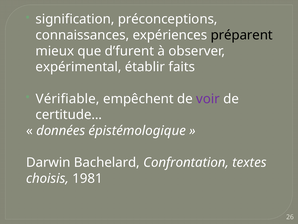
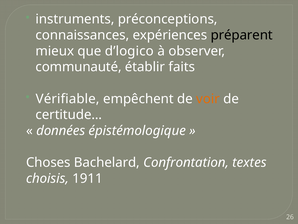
signification: signification -> instruments
d’furent: d’furent -> d’logico
expérimental: expérimental -> communauté
voir colour: purple -> orange
Darwin: Darwin -> Choses
1981: 1981 -> 1911
